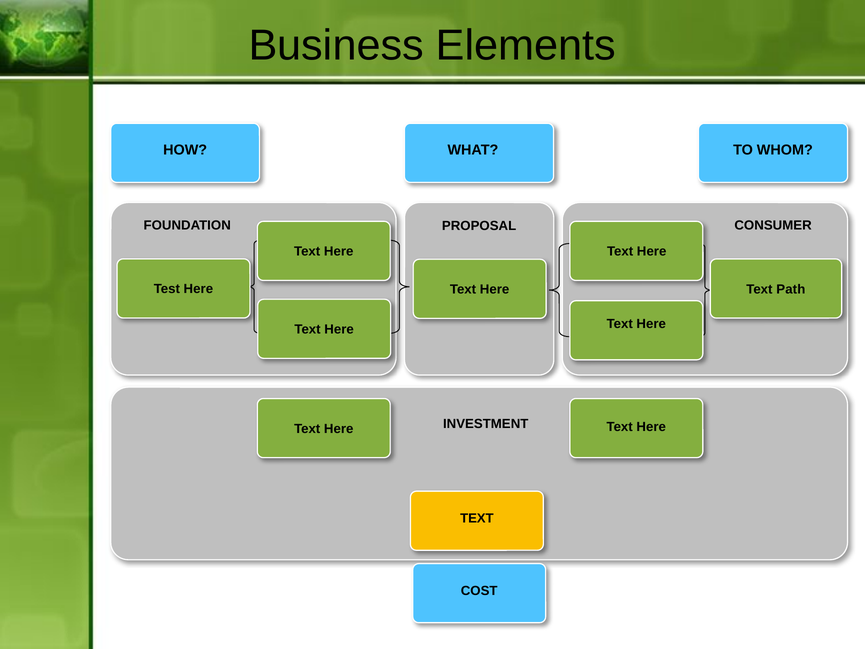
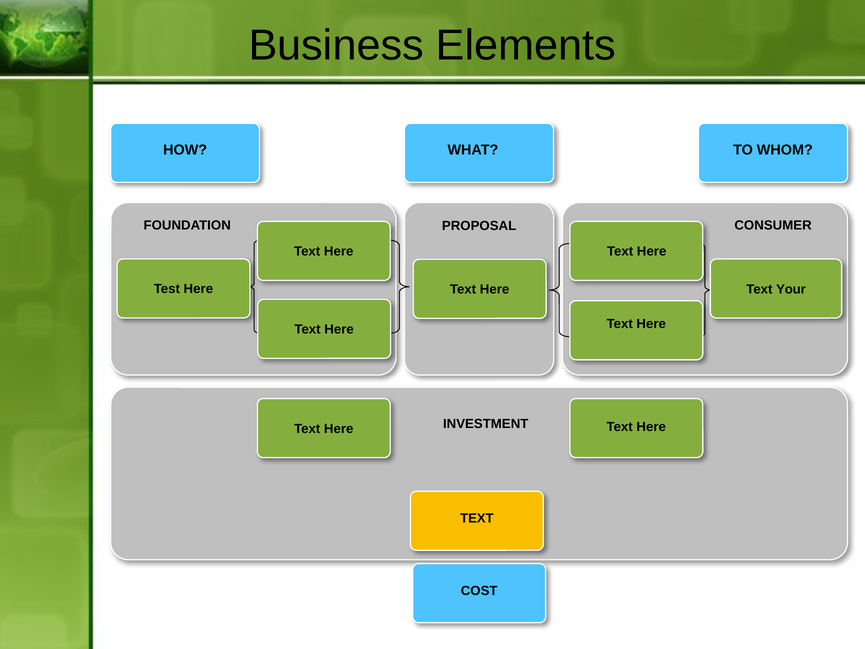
Path: Path -> Your
